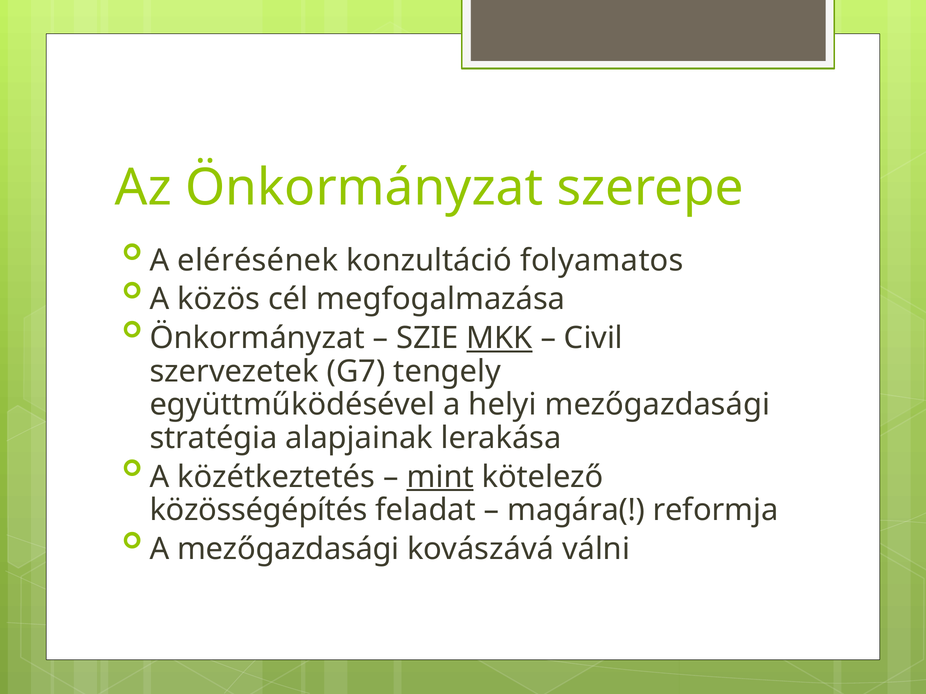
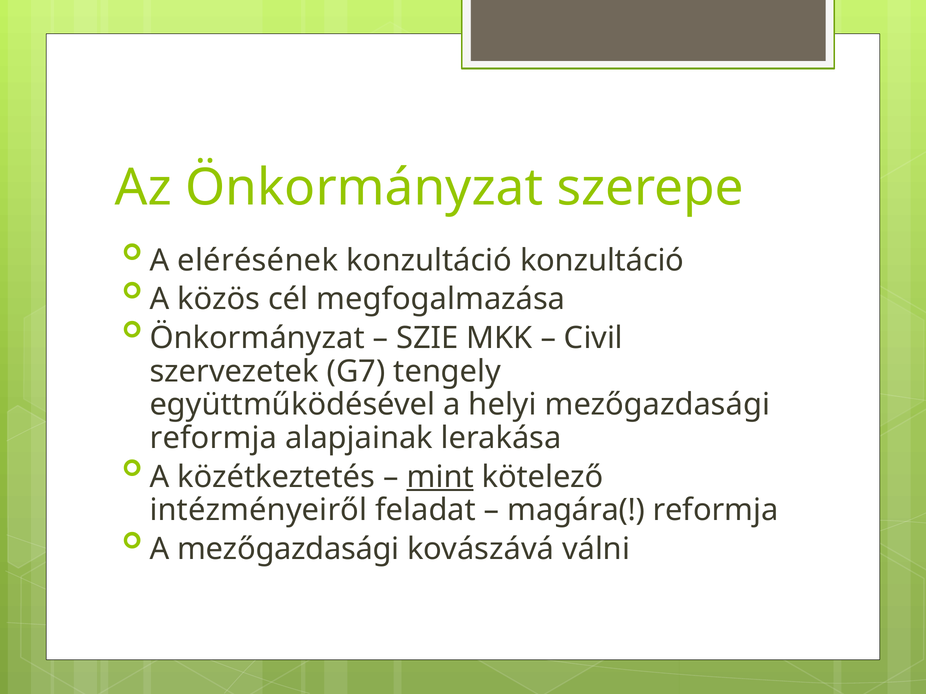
konzultáció folyamatos: folyamatos -> konzultáció
MKK underline: present -> none
stratégia at (214, 438): stratégia -> reformja
közösségépítés: közösségépítés -> intézményeiről
